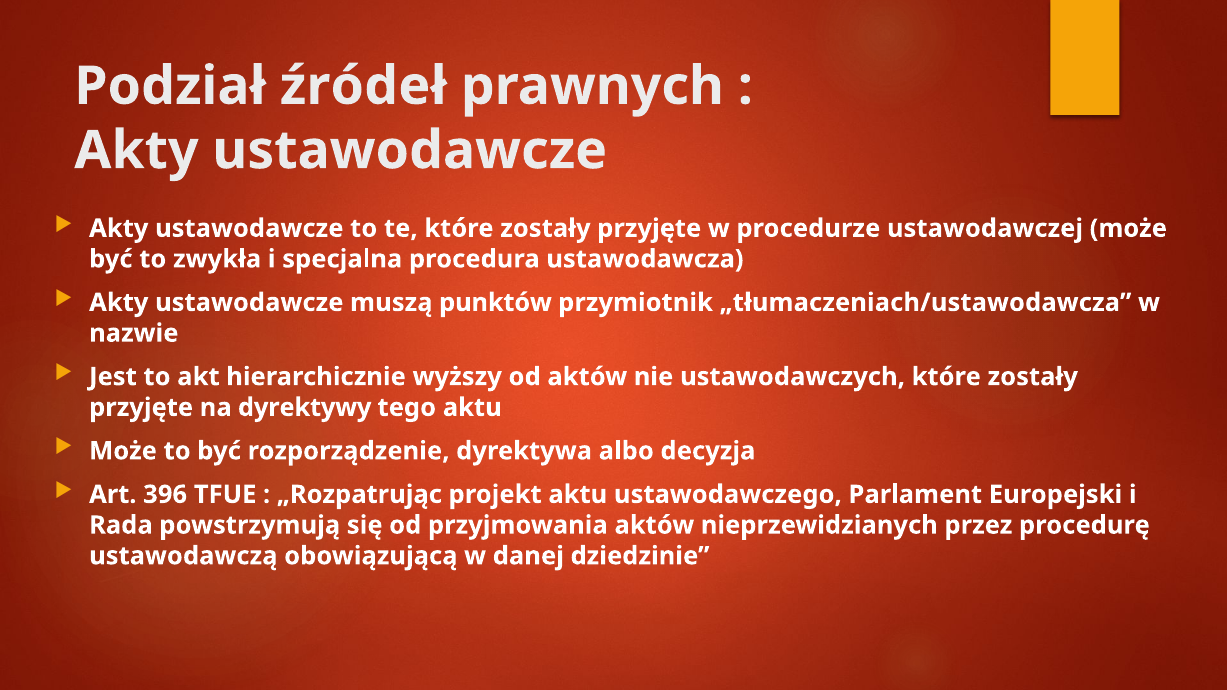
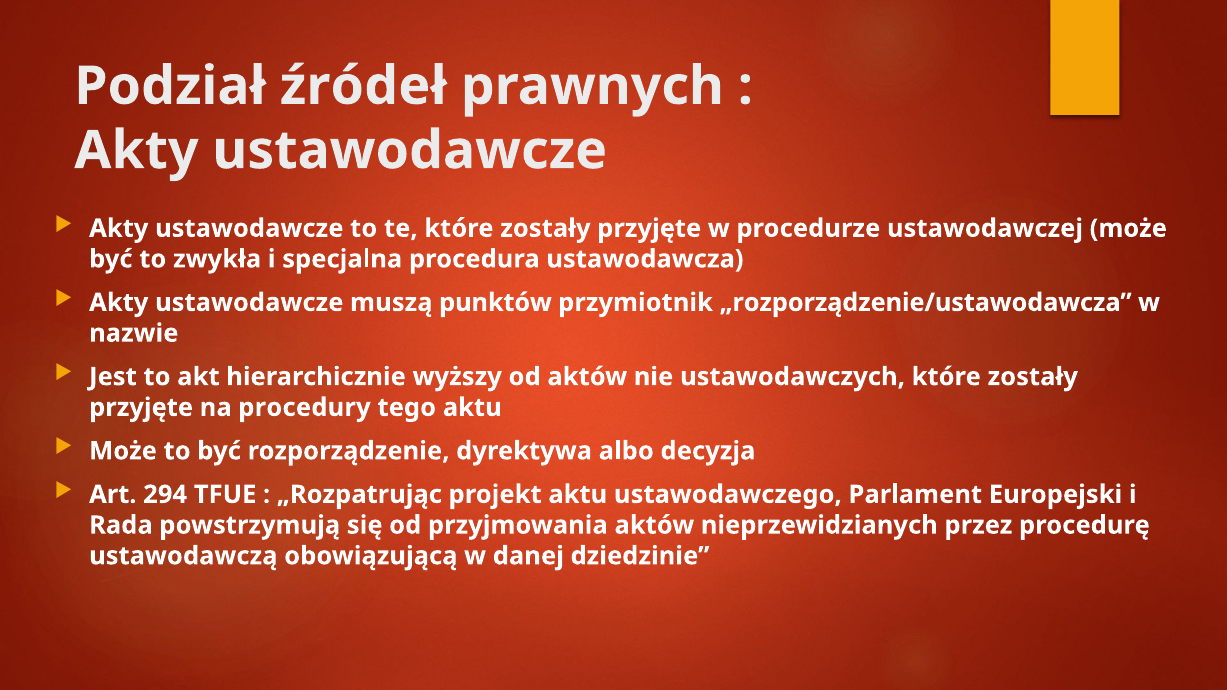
„tłumaczeniach/ustawodawcza: „tłumaczeniach/ustawodawcza -> „rozporządzenie/ustawodawcza
dyrektywy: dyrektywy -> procedury
396: 396 -> 294
